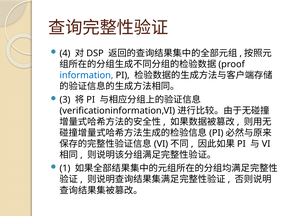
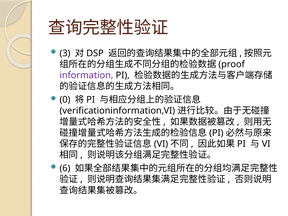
4: 4 -> 3
information colour: blue -> purple
3: 3 -> 0
1: 1 -> 6
